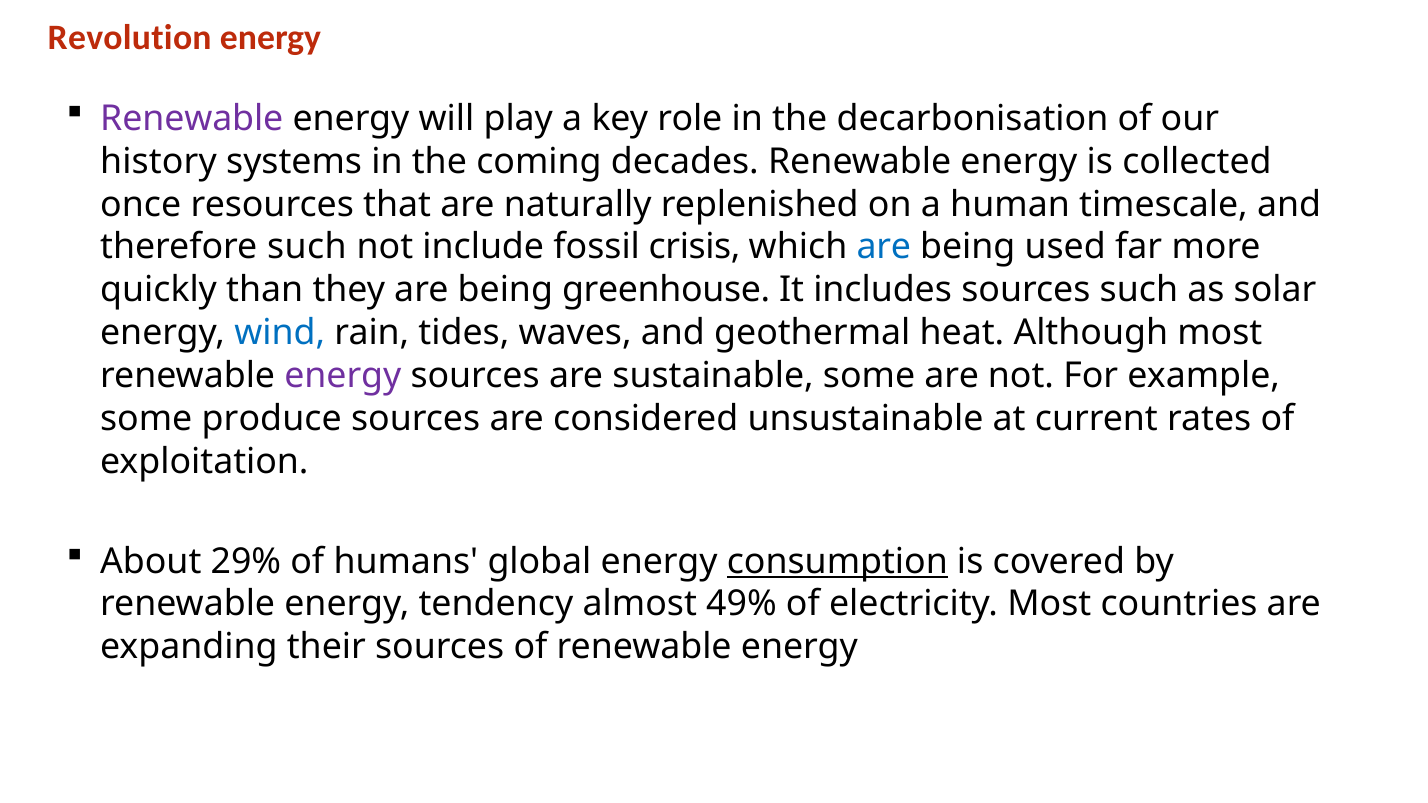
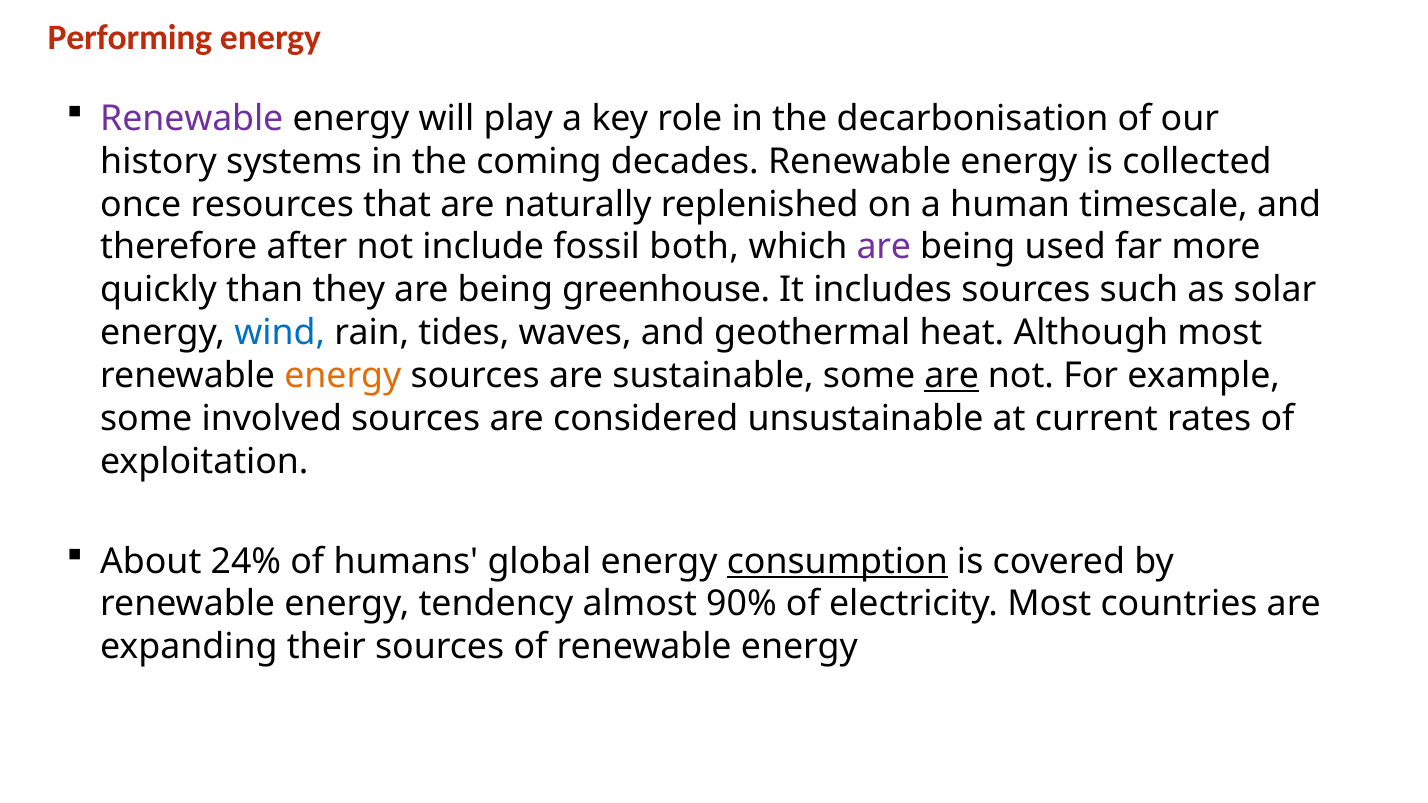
Revolution: Revolution -> Performing
therefore such: such -> after
crisis: crisis -> both
are at (884, 247) colour: blue -> purple
energy at (343, 376) colour: purple -> orange
are at (952, 376) underline: none -> present
produce: produce -> involved
29%: 29% -> 24%
49%: 49% -> 90%
